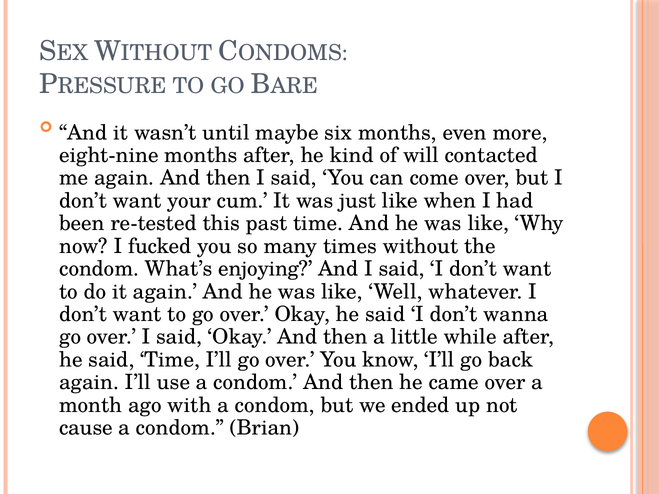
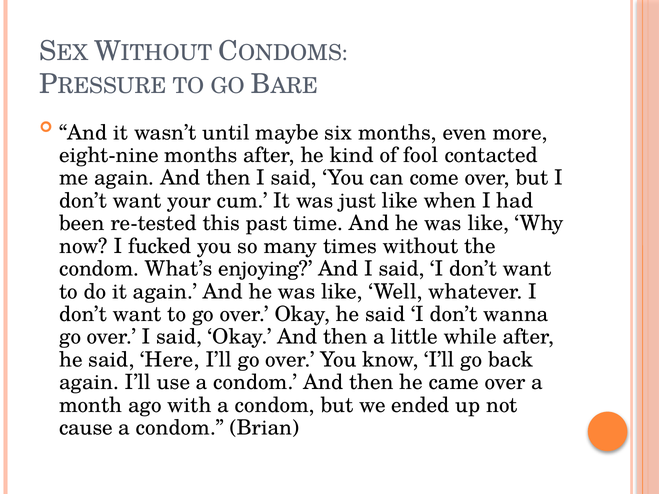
will: will -> fool
said Time: Time -> Here
